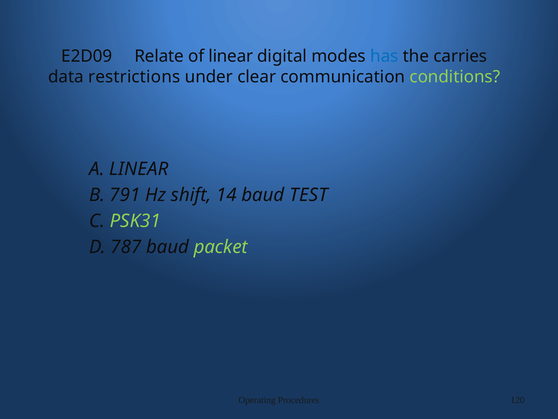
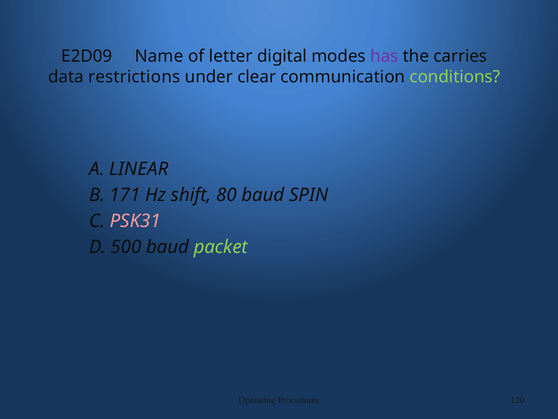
Relate: Relate -> Name
of linear: linear -> letter
has colour: blue -> purple
791: 791 -> 171
14: 14 -> 80
TEST: TEST -> SPIN
PSK31 colour: light green -> pink
787: 787 -> 500
